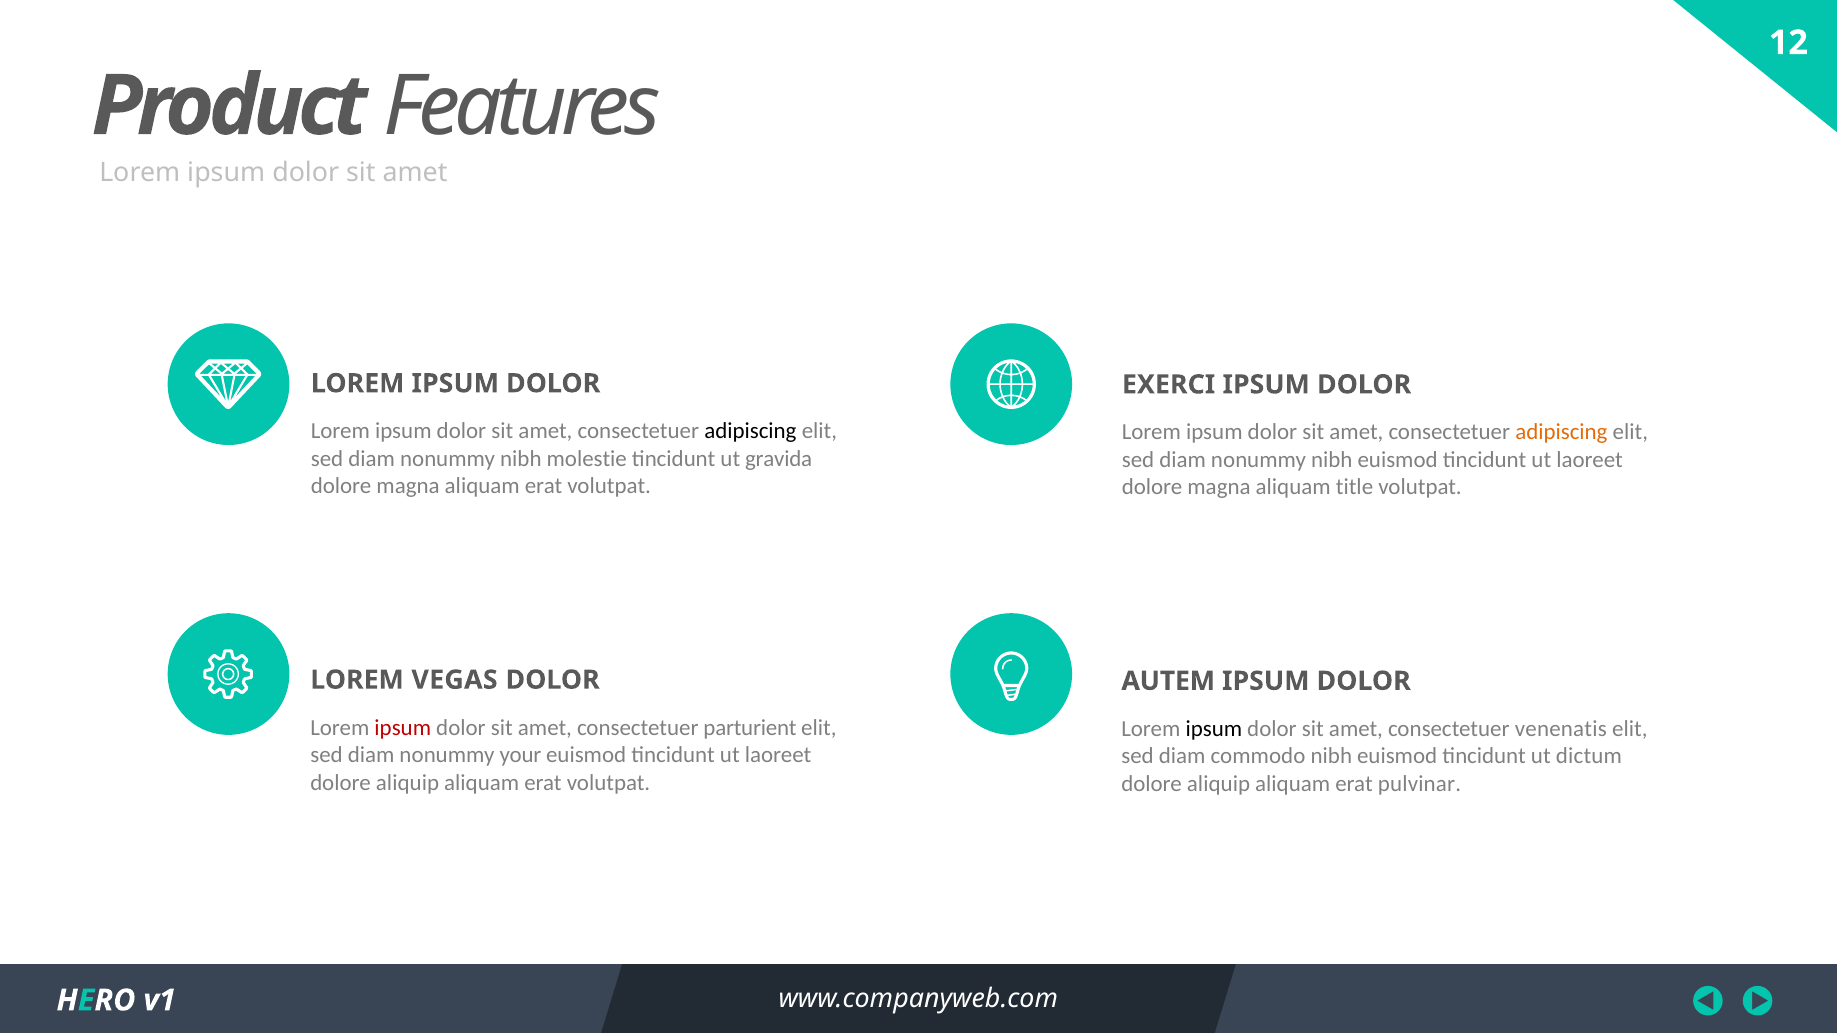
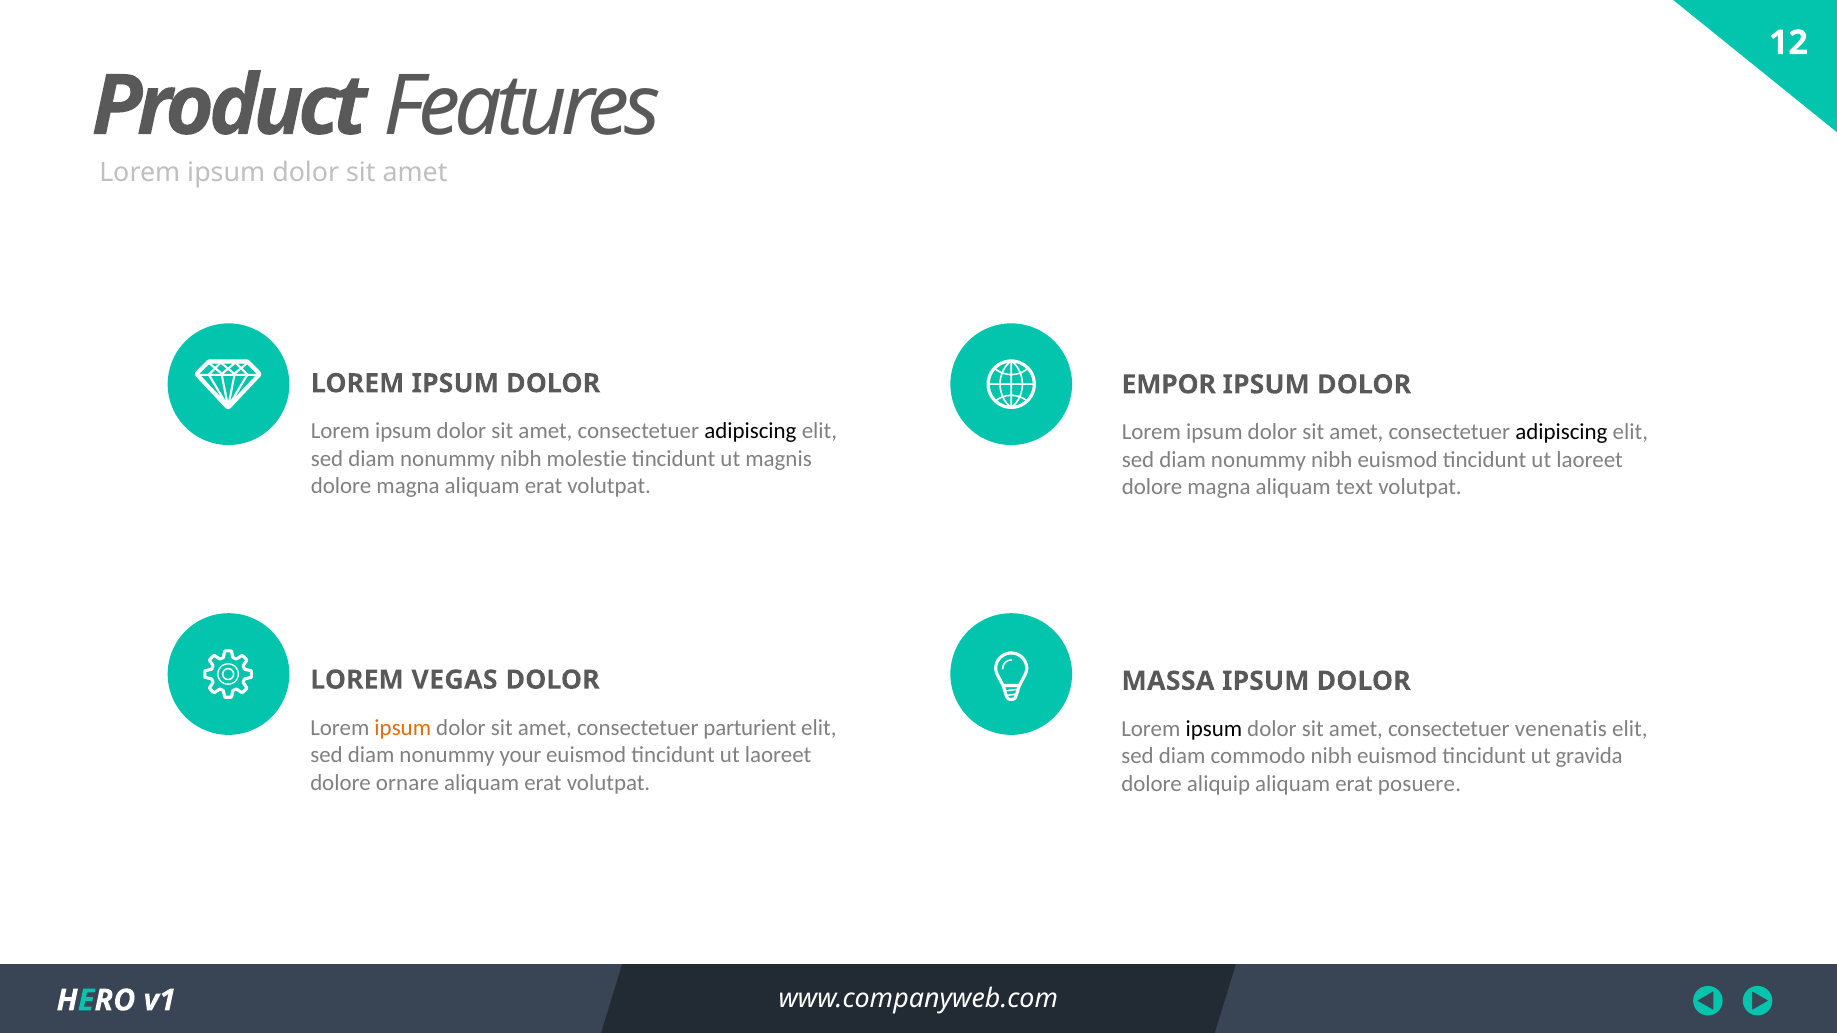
EXERCI: EXERCI -> EMPOR
adipiscing at (1561, 432) colour: orange -> black
gravida: gravida -> magnis
title: title -> text
AUTEM: AUTEM -> MASSA
ipsum at (403, 728) colour: red -> orange
dictum: dictum -> gravida
aliquip at (408, 783): aliquip -> ornare
pulvinar: pulvinar -> posuere
